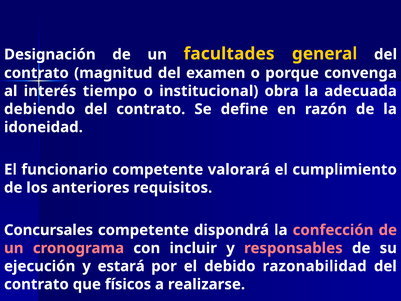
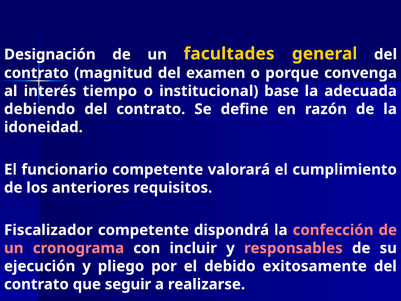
obra: obra -> base
Concursales: Concursales -> Fiscalizador
estará: estará -> pliego
razonabilidad: razonabilidad -> exitosamente
físicos: físicos -> seguir
